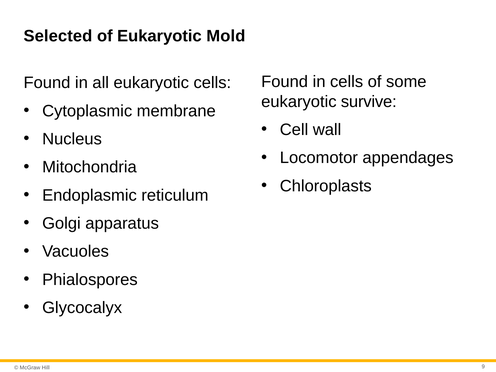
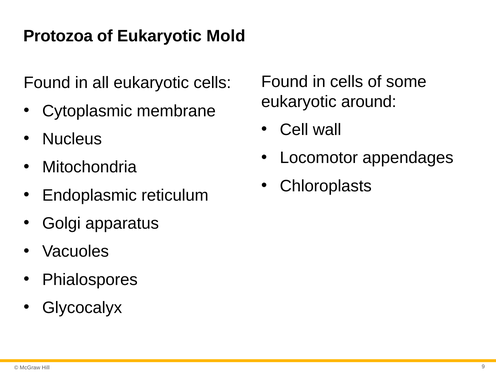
Selected: Selected -> Protozoa
survive: survive -> around
